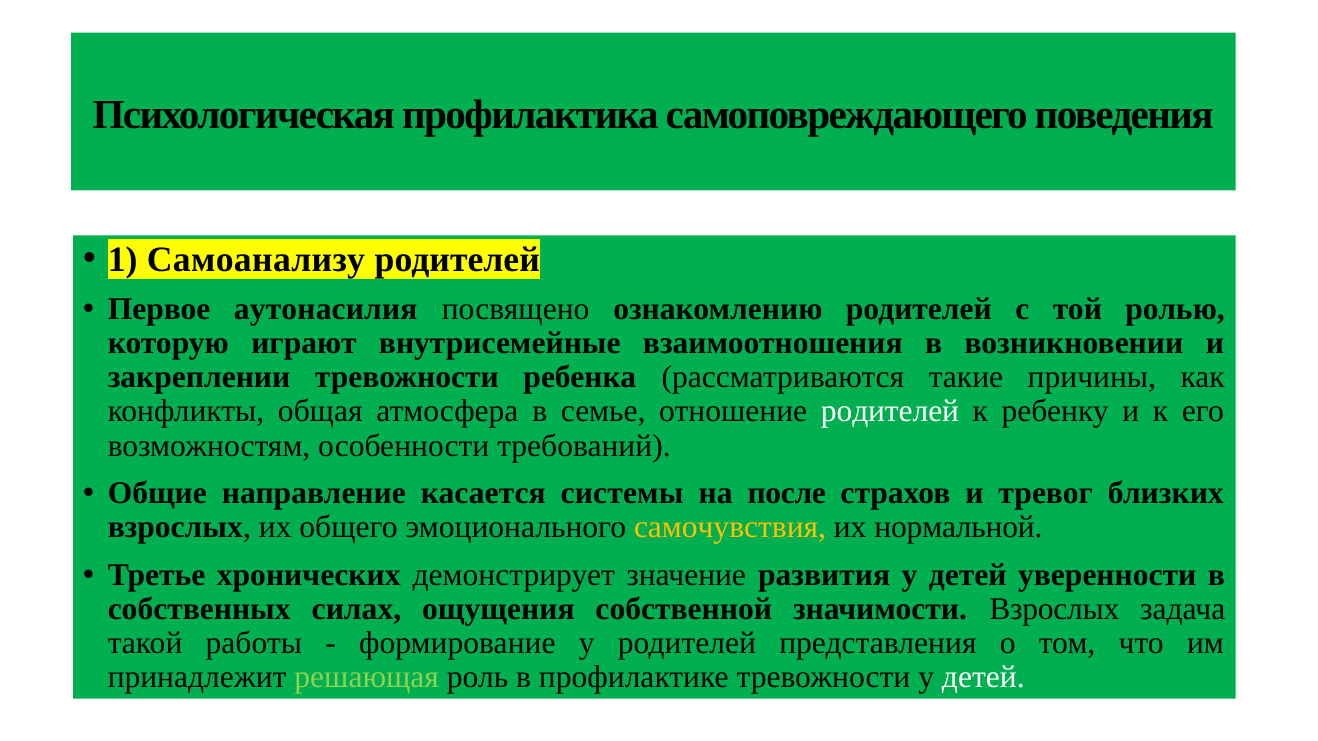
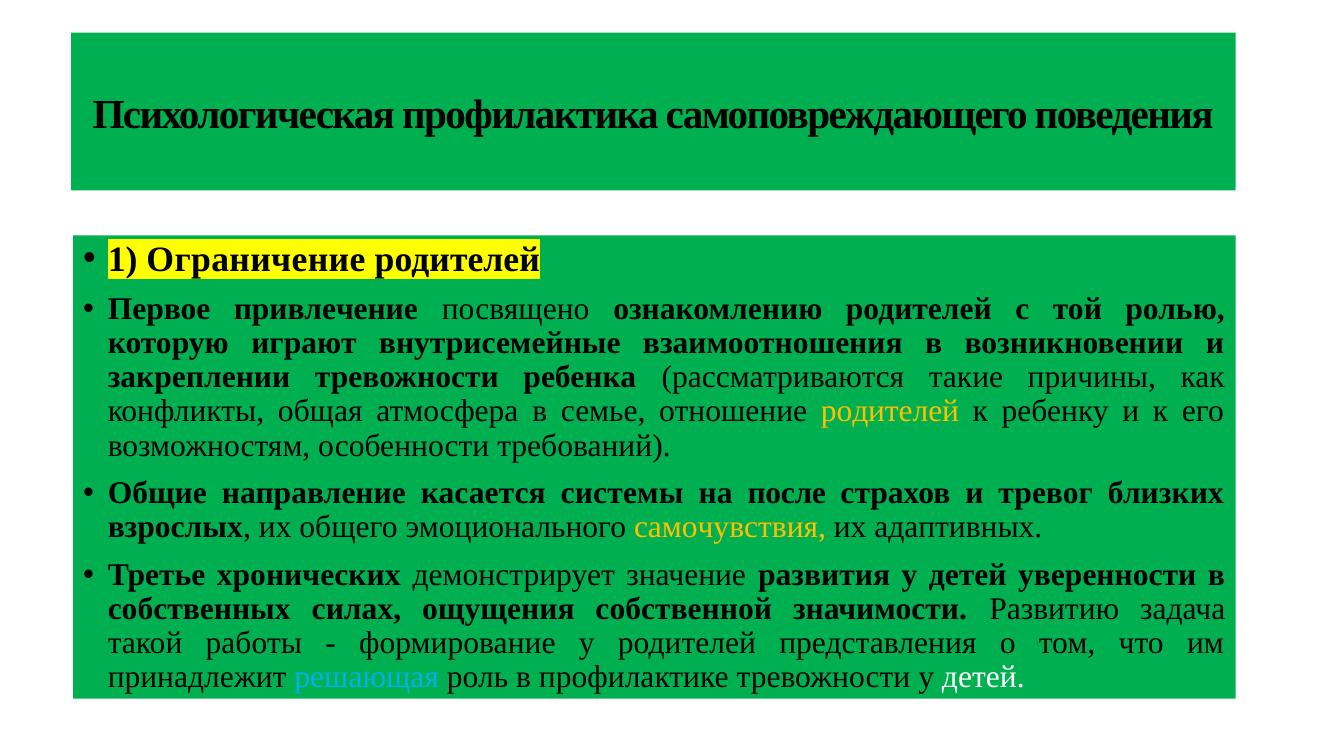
Самоанализу: Самоанализу -> Ограничение
аутонасилия: аутонасилия -> привлечение
родителей at (890, 412) colour: white -> yellow
нормальной: нормальной -> адаптивных
значимости Взрослых: Взрослых -> Развитию
решающая colour: light green -> light blue
